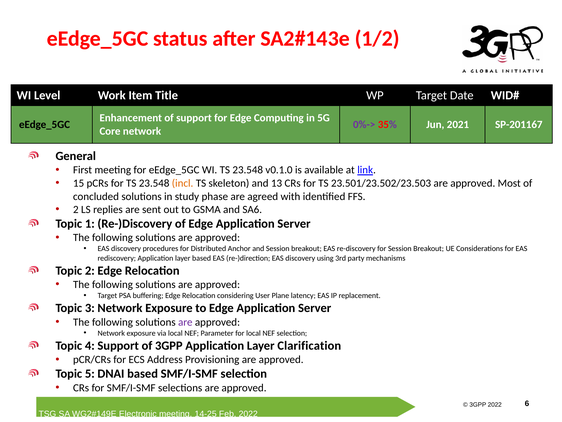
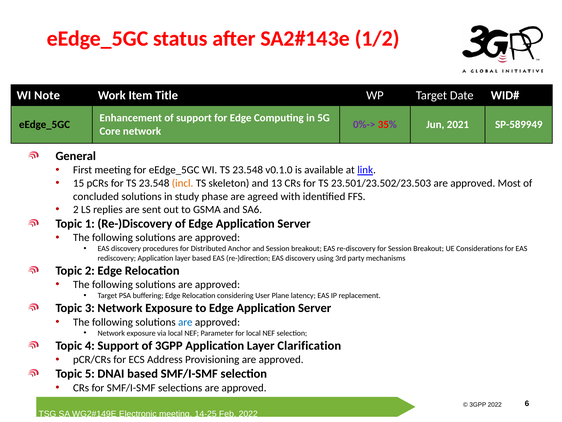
Level: Level -> Note
SP-201167: SP-201167 -> SP-589949
are at (185, 322) colour: purple -> blue
